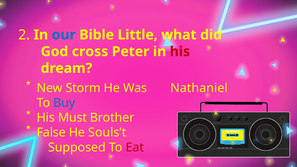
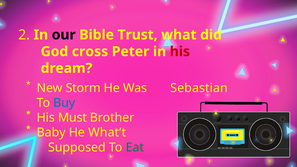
our colour: blue -> black
Little: Little -> Trust
Nathaniel: Nathaniel -> Sebastian
False: False -> Baby
Souls’t: Souls’t -> What’t
Eat colour: red -> green
